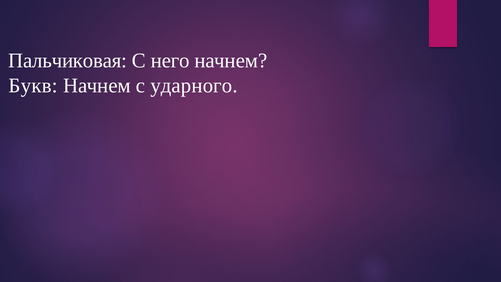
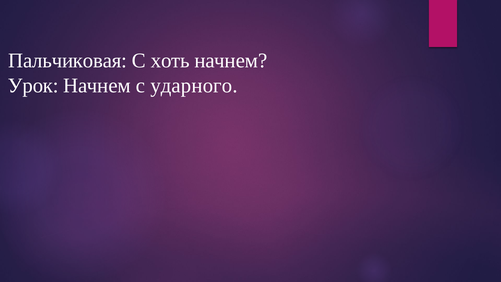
него: него -> хоть
Букв: Букв -> Урок
